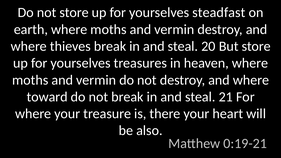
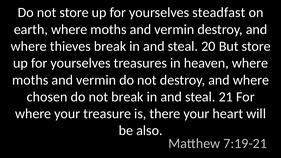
toward: toward -> chosen
0:19-21: 0:19-21 -> 7:19-21
